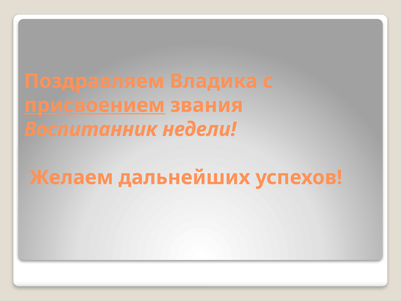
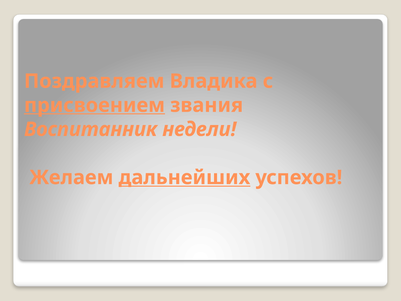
дальнейших underline: none -> present
